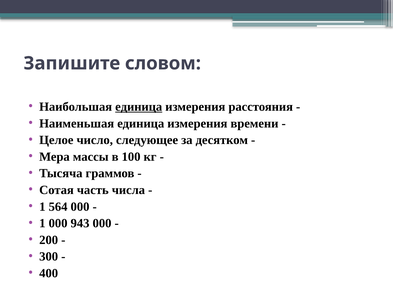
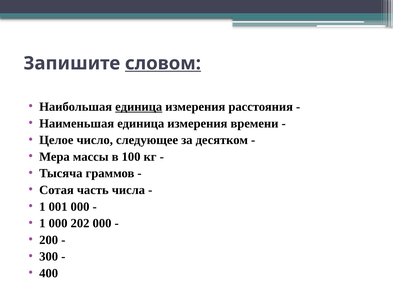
словом underline: none -> present
564: 564 -> 001
943: 943 -> 202
